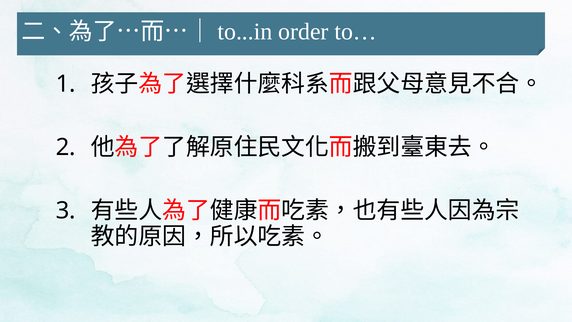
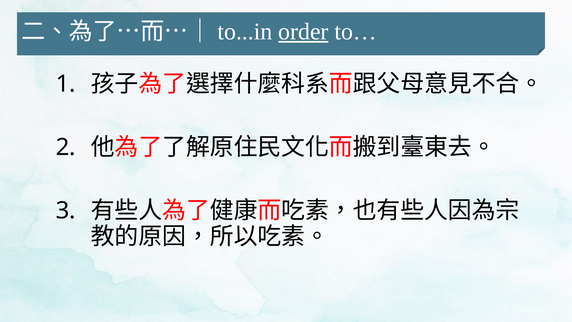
order underline: none -> present
